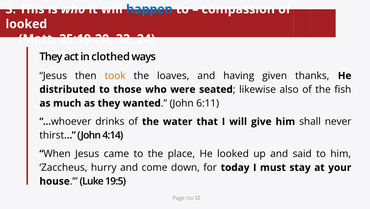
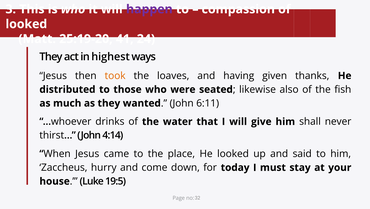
happen colour: blue -> purple
32: 32 -> 41
clothed: clothed -> highest
